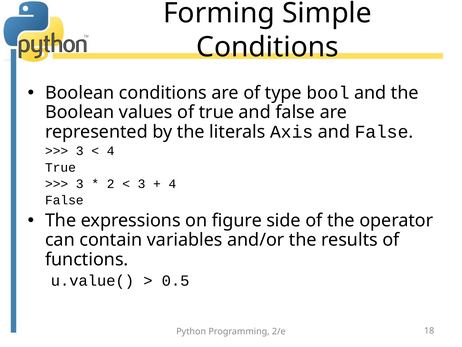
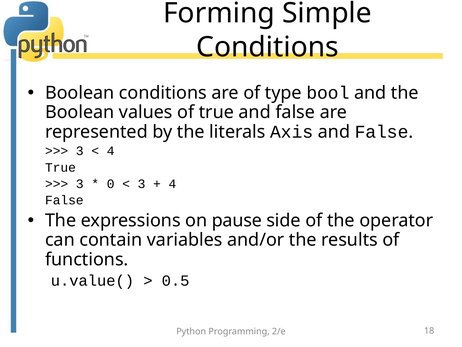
2: 2 -> 0
figure: figure -> pause
